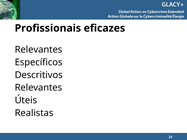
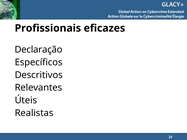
Relevantes at (39, 50): Relevantes -> Declaração
